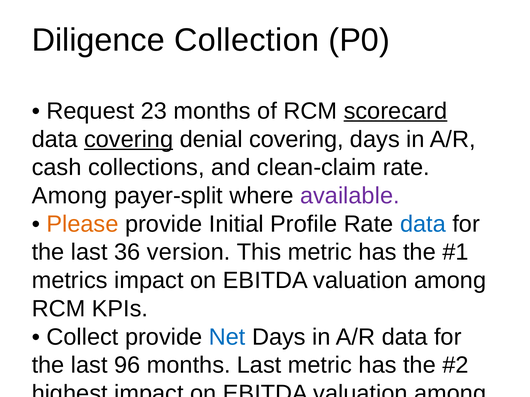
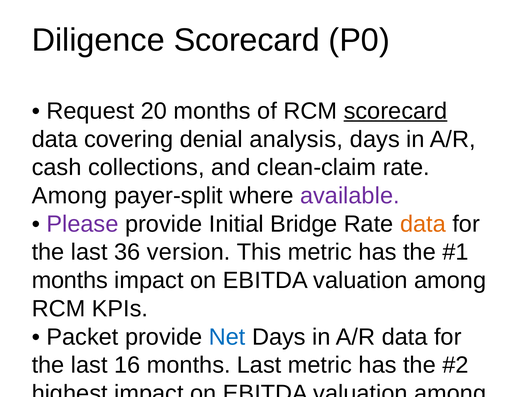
Diligence Collection: Collection -> Scorecard
23: 23 -> 20
covering at (129, 139) underline: present -> none
denial covering: covering -> analysis
Please at (82, 224) colour: orange -> purple
Profile: Profile -> Bridge
data at (423, 224) colour: blue -> orange
metrics at (70, 281): metrics -> months
Collect at (82, 337): Collect -> Packet
96: 96 -> 16
